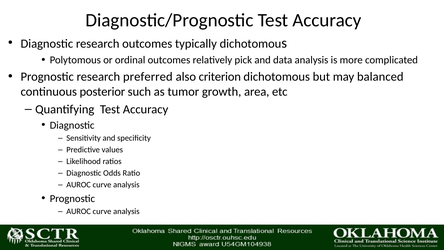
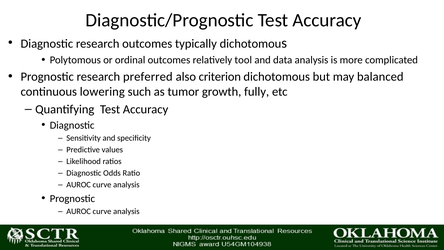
pick: pick -> tool
posterior: posterior -> lowering
area: area -> fully
